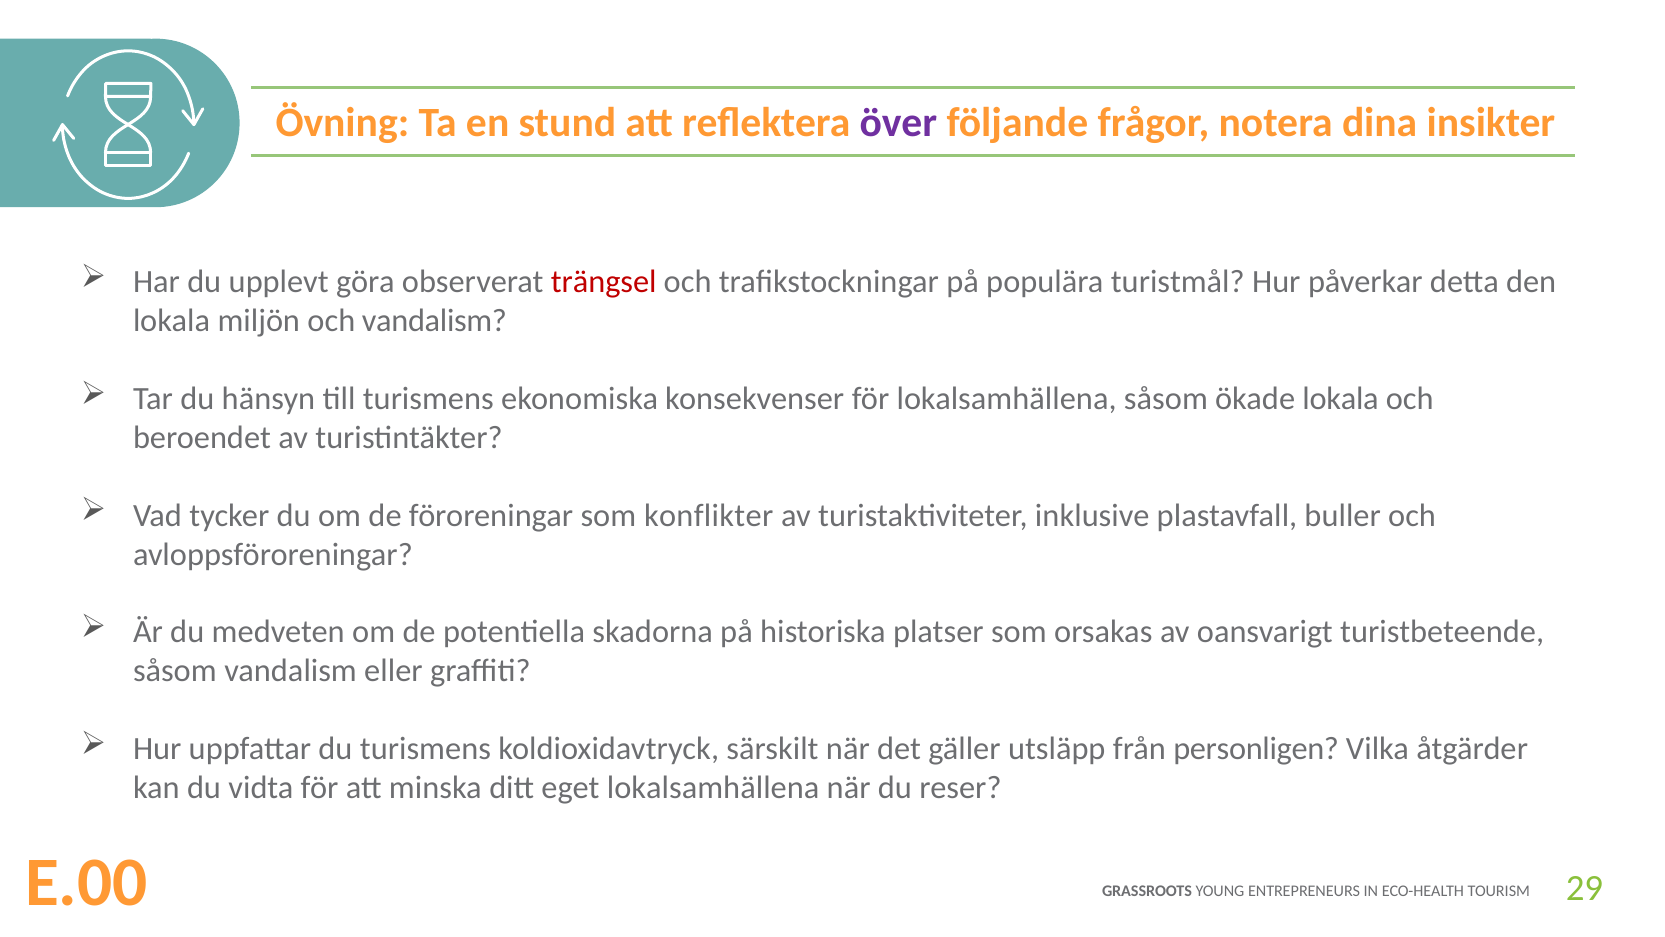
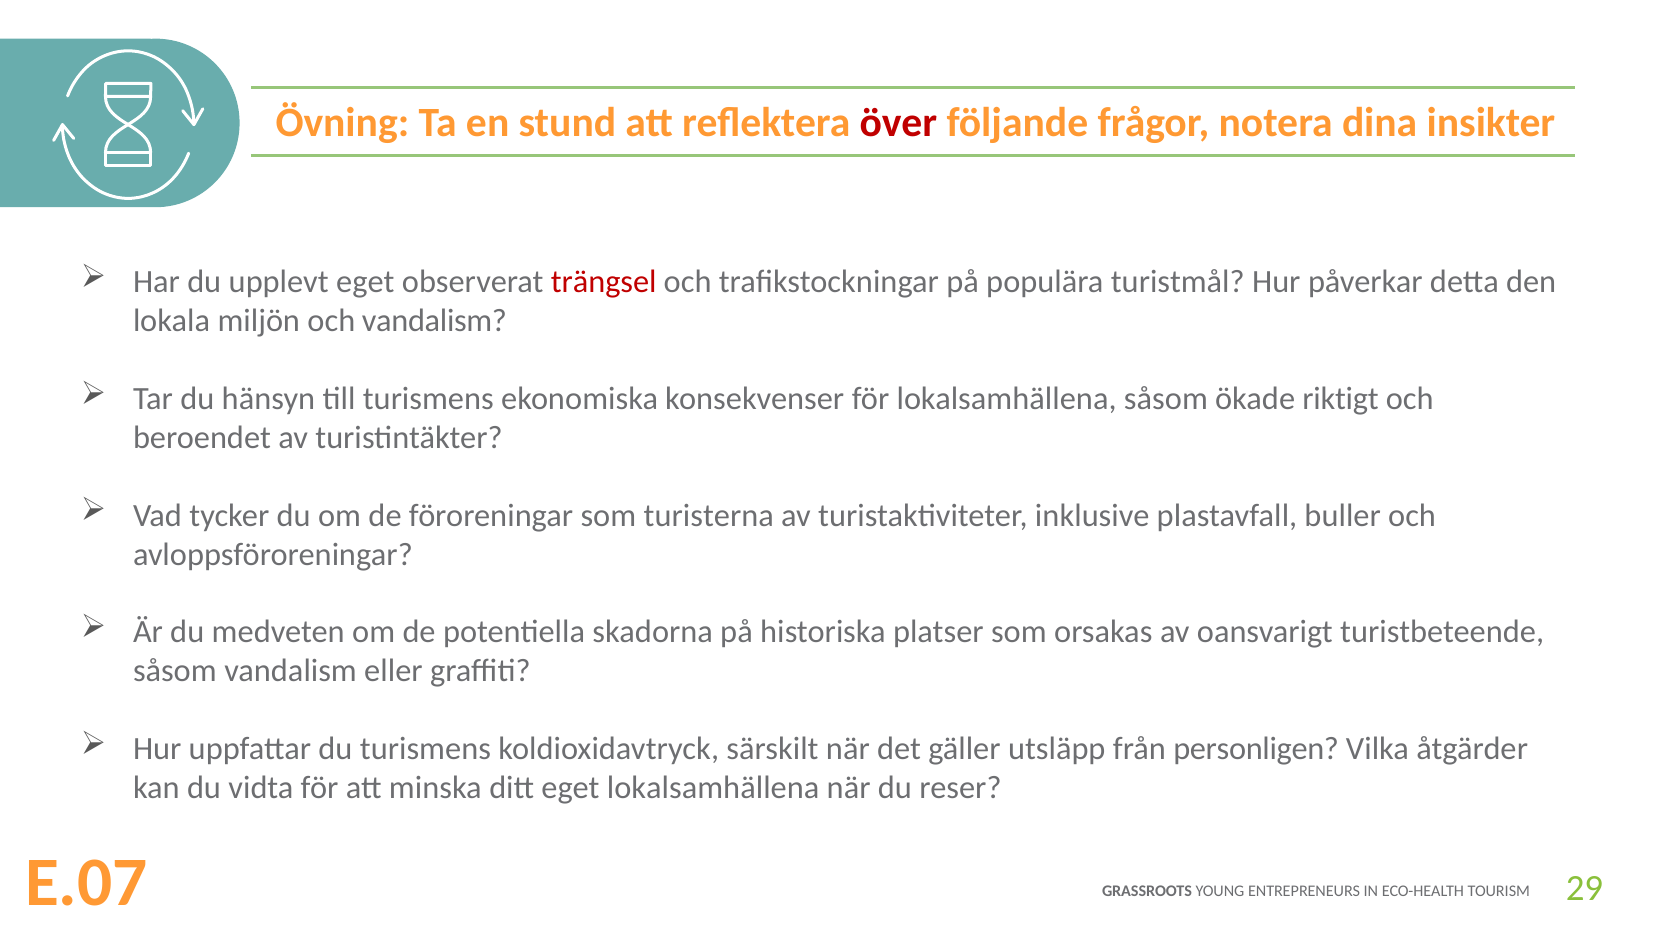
över colour: purple -> red
upplevt göra: göra -> eget
ökade lokala: lokala -> riktigt
konflikter: konflikter -> turisterna
E.00: E.00 -> E.07
